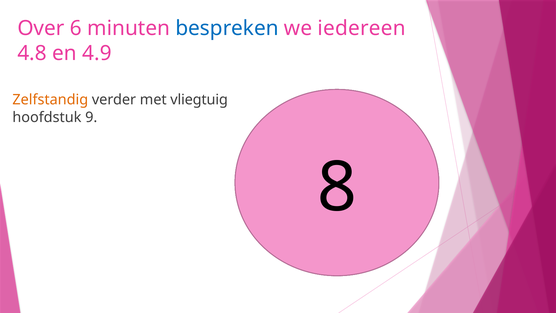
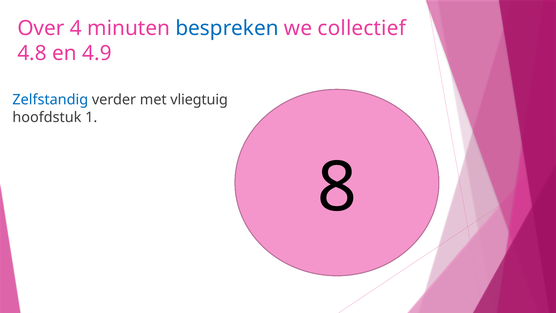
6: 6 -> 4
iedereen: iedereen -> collectief
Zelfstandig colour: orange -> blue
9: 9 -> 1
